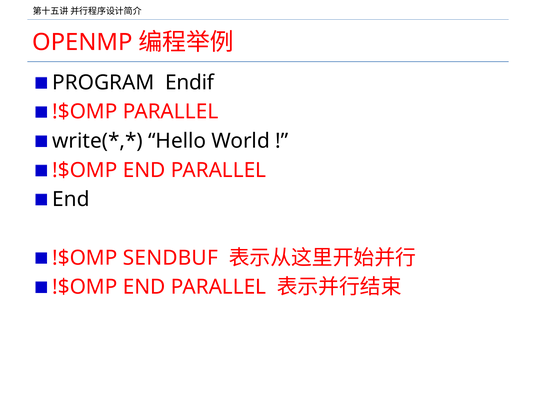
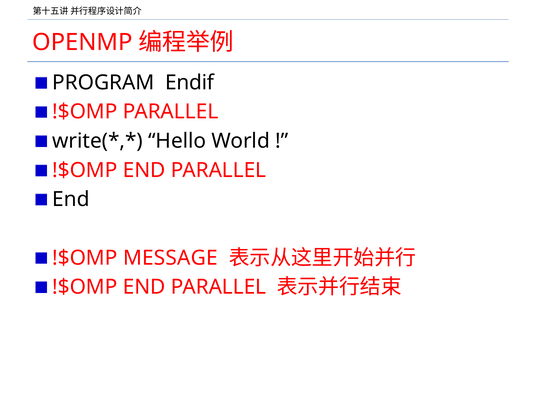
SENDBUF: SENDBUF -> MESSAGE
